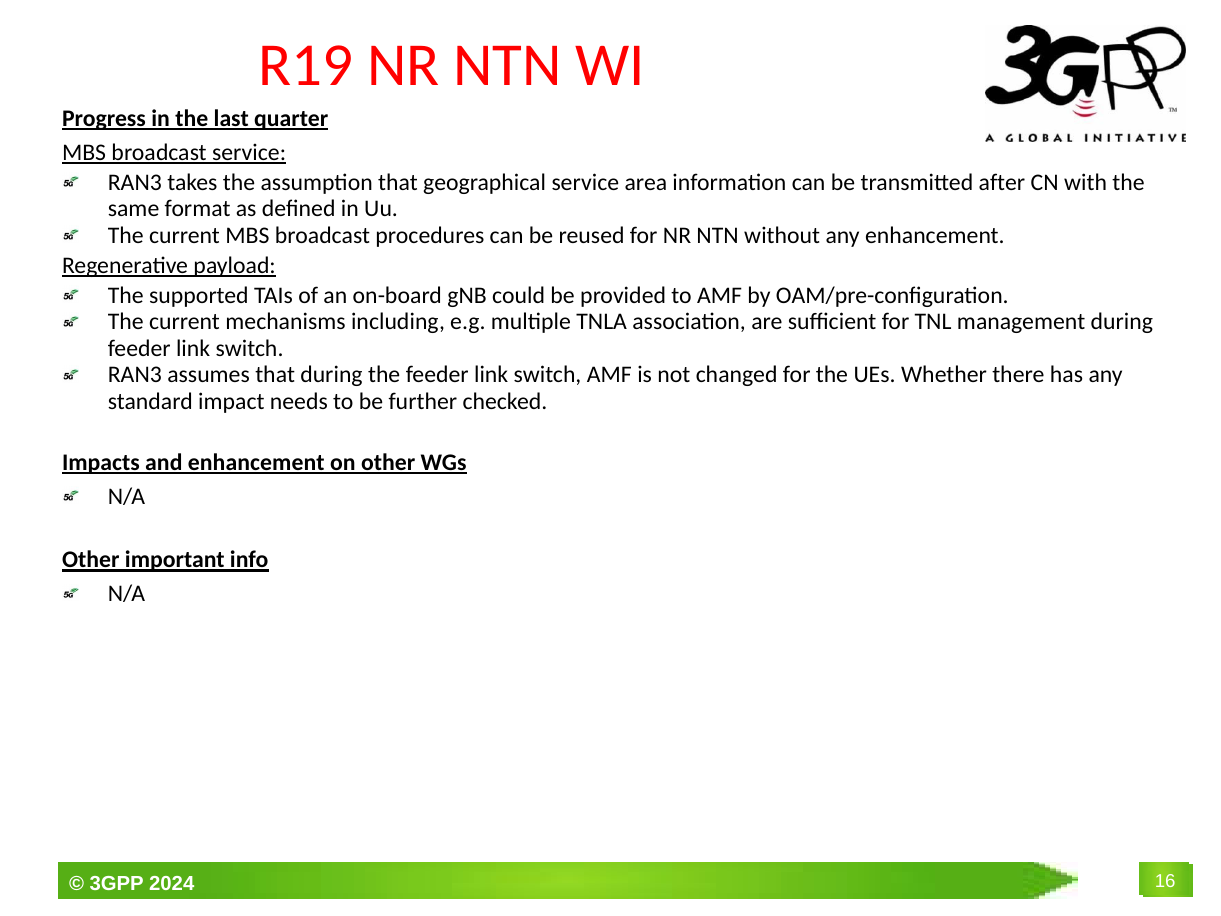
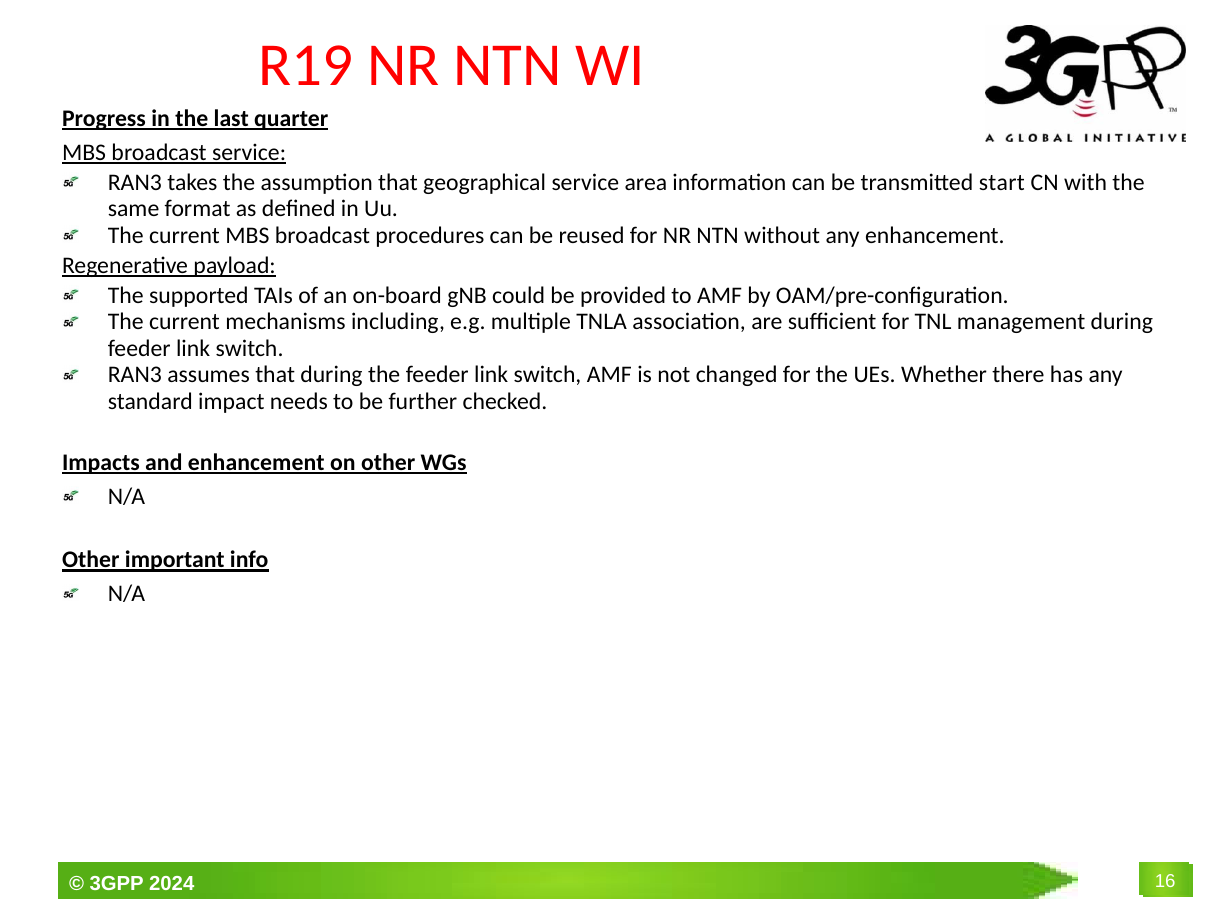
after: after -> start
